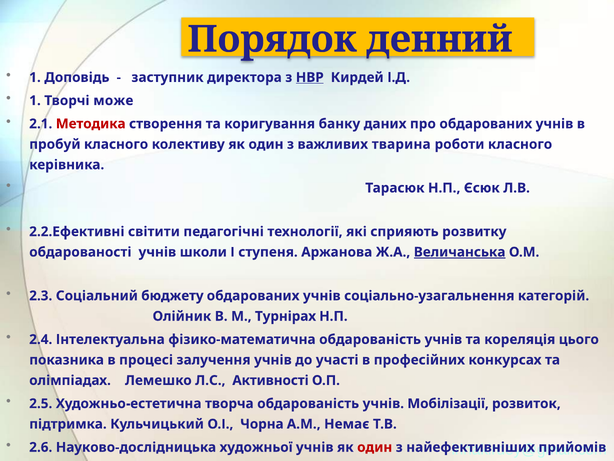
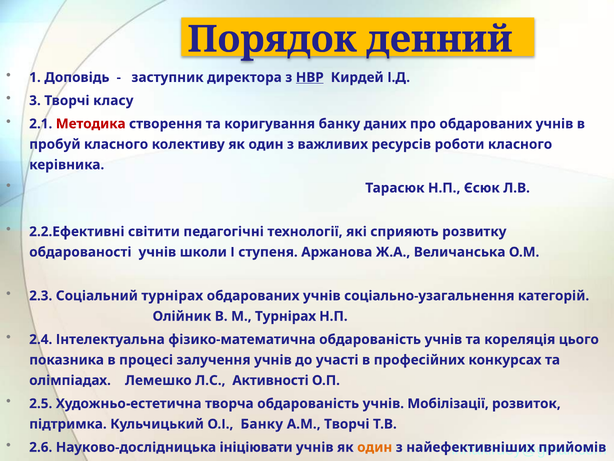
1 at (35, 100): 1 -> 3
може: може -> класу
тварина: тварина -> ресурсів
Величанська underline: present -> none
Соціальний бюджету: бюджету -> турнірах
О.І Чорна: Чорна -> Банку
А.М Немає: Немає -> Творчі
художньої: художньої -> ініціювати
один at (375, 447) colour: red -> orange
